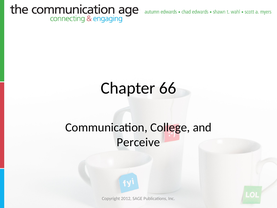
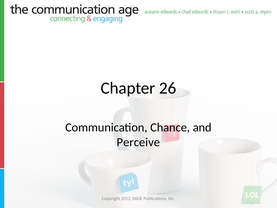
66: 66 -> 26
College: College -> Chance
